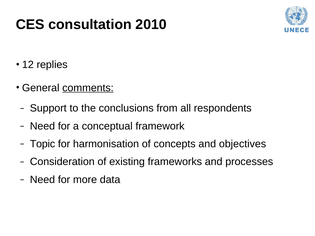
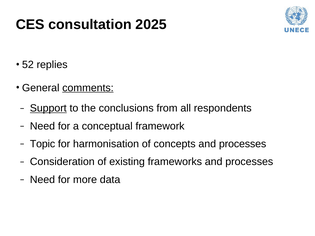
2010: 2010 -> 2025
12: 12 -> 52
Support underline: none -> present
concepts and objectives: objectives -> processes
